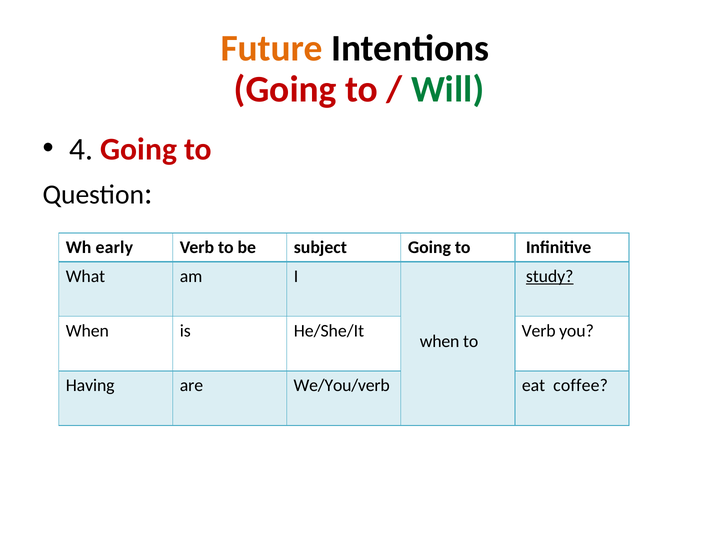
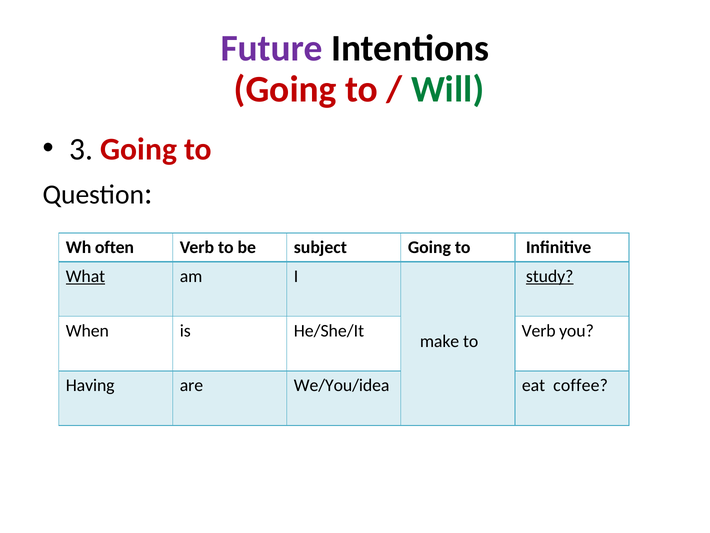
Future colour: orange -> purple
4: 4 -> 3
early: early -> often
What underline: none -> present
when at (440, 341): when -> make
We/You/verb: We/You/verb -> We/You/idea
